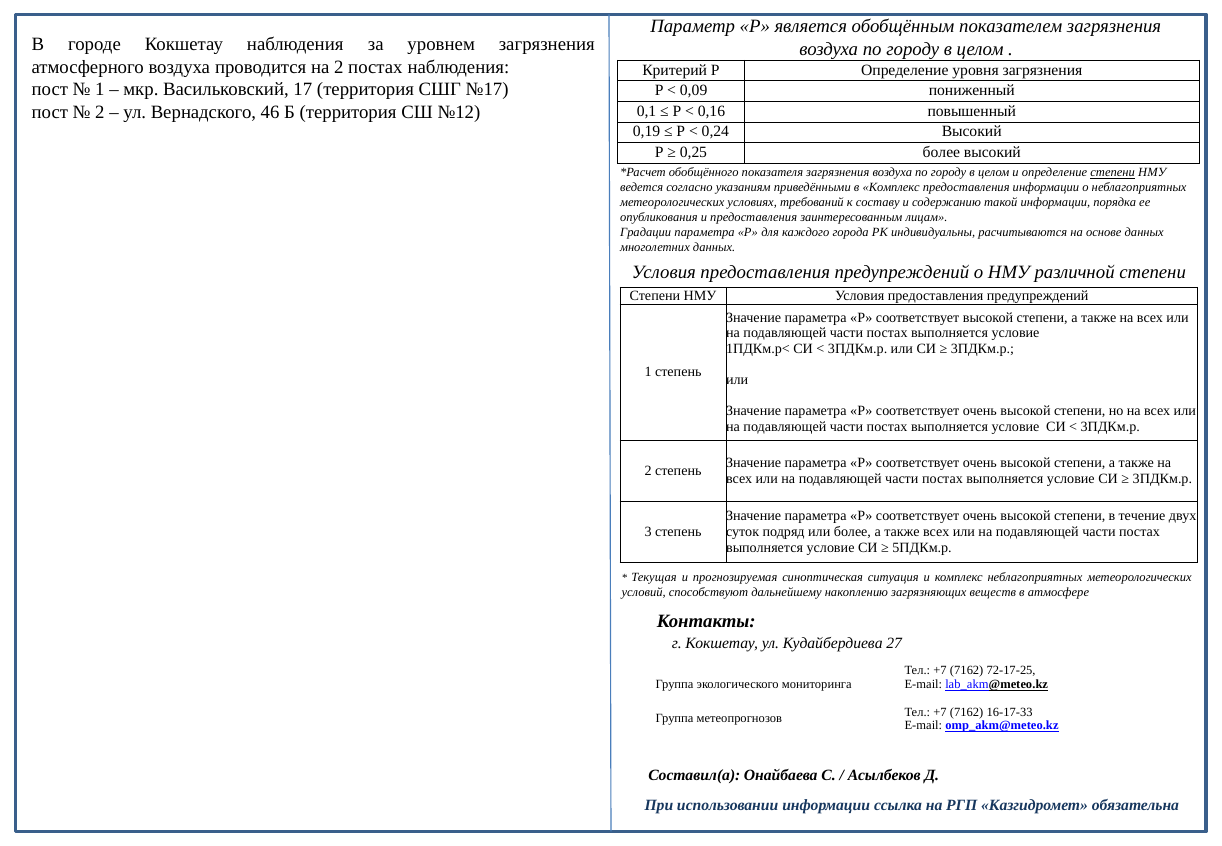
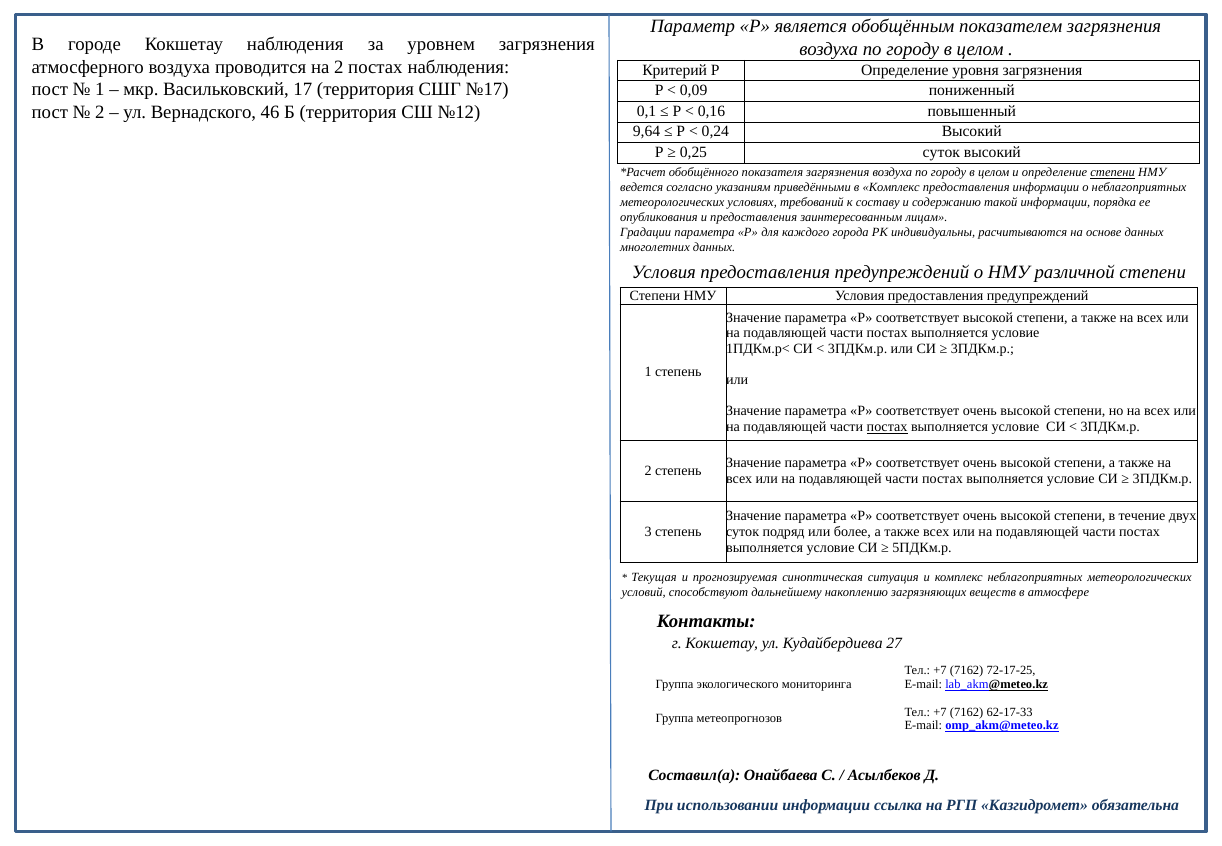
0,19: 0,19 -> 9,64
0,25 более: более -> суток
постах at (887, 427) underline: none -> present
16-17-33: 16-17-33 -> 62-17-33
